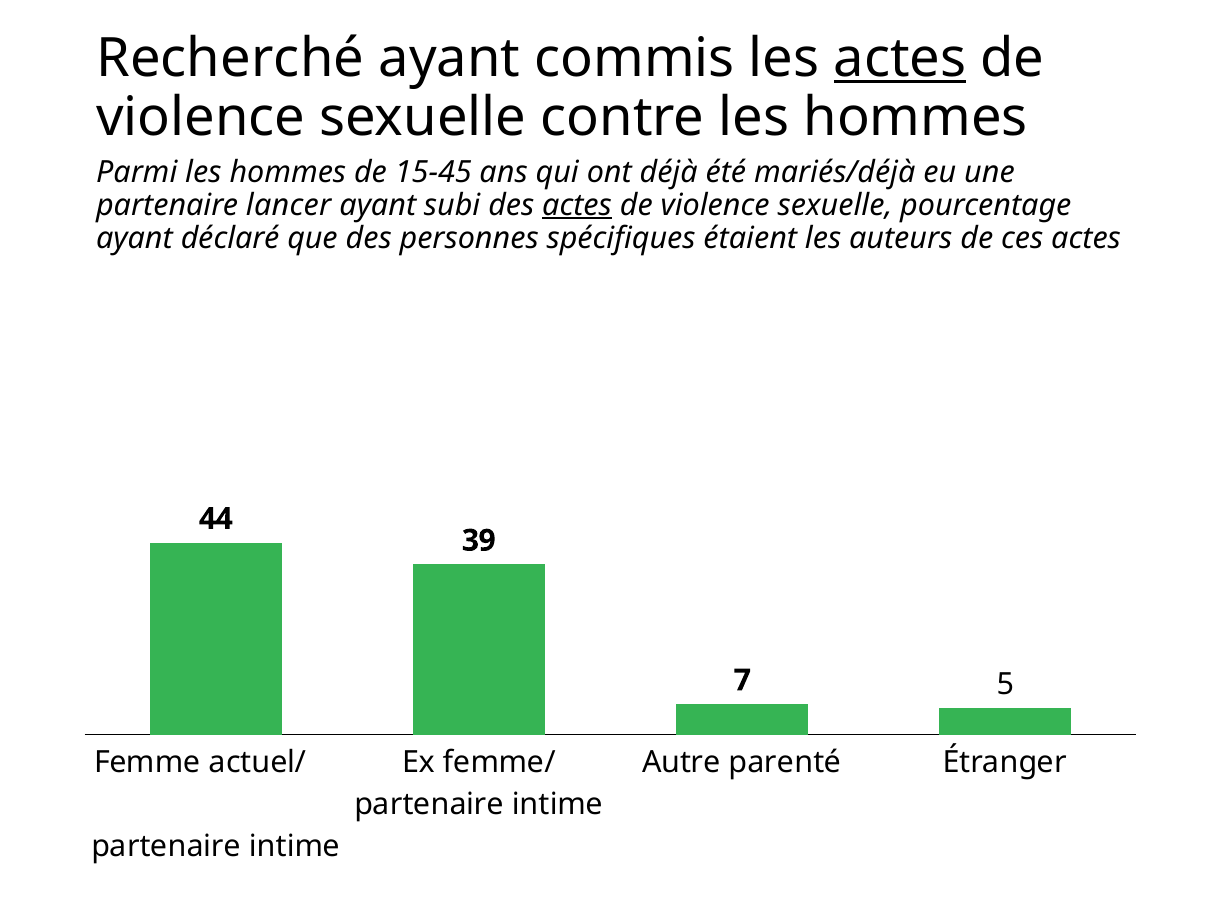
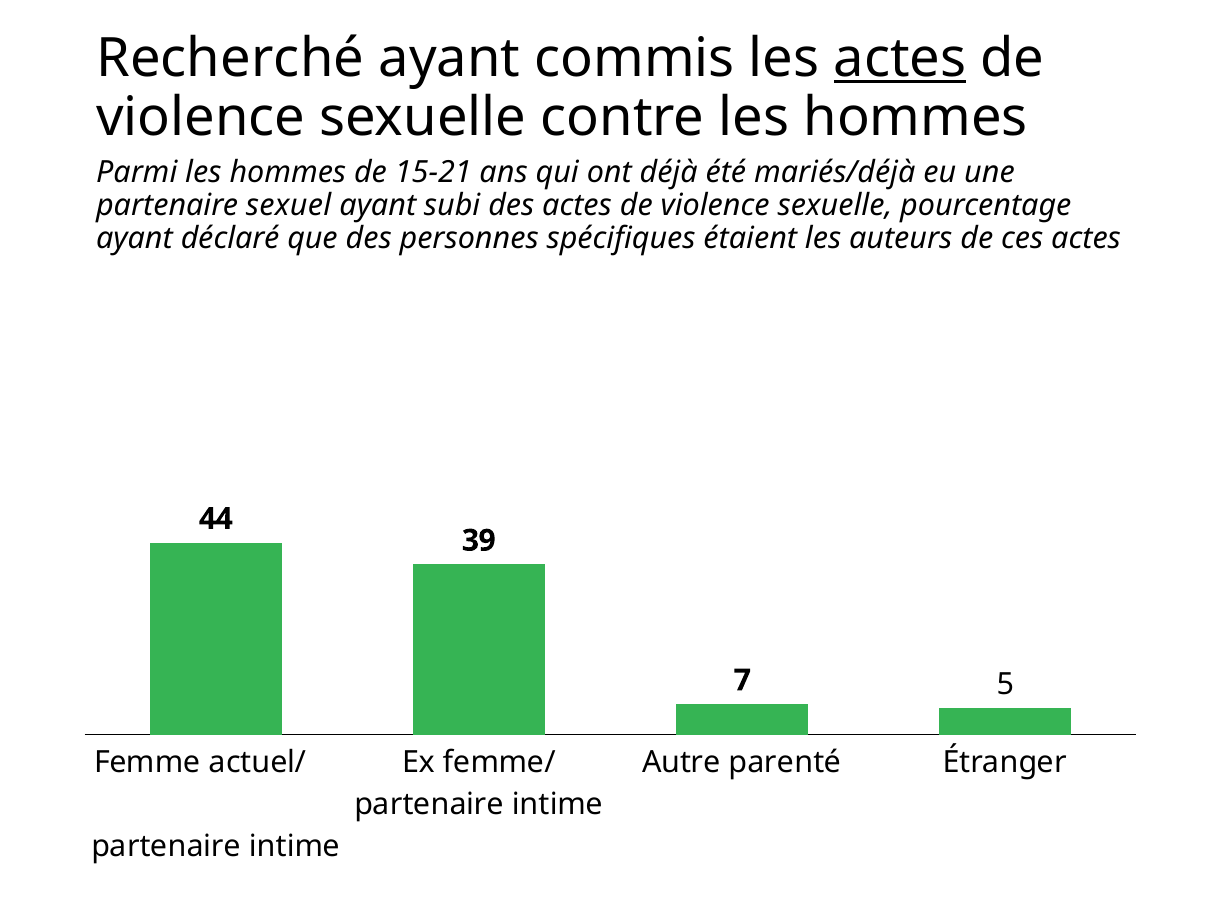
15-45: 15-45 -> 15-21
lancer: lancer -> sexuel
actes at (577, 205) underline: present -> none
